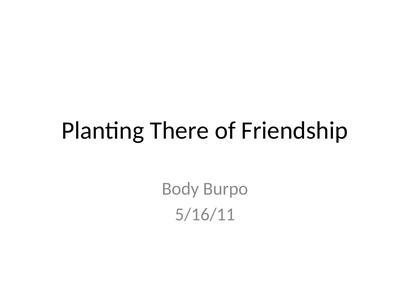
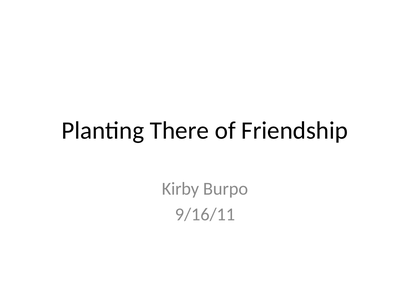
Body: Body -> Kirby
5/16/11: 5/16/11 -> 9/16/11
